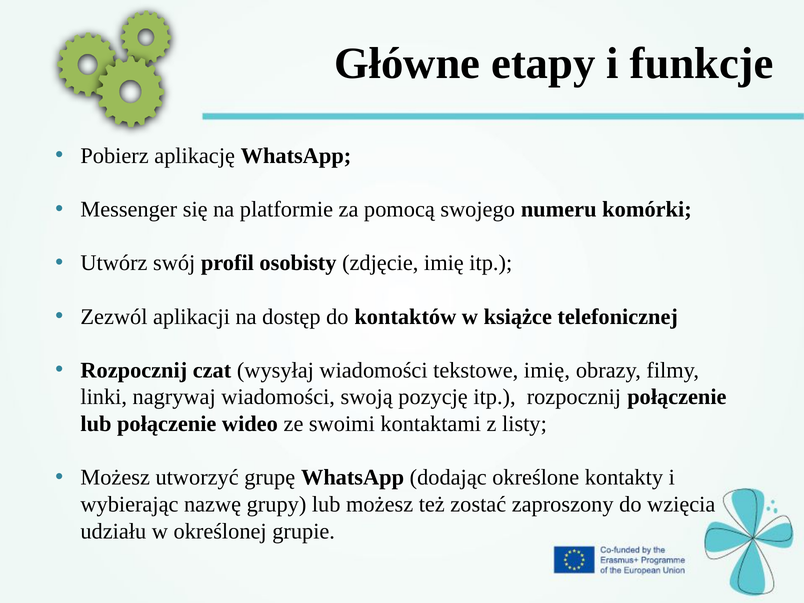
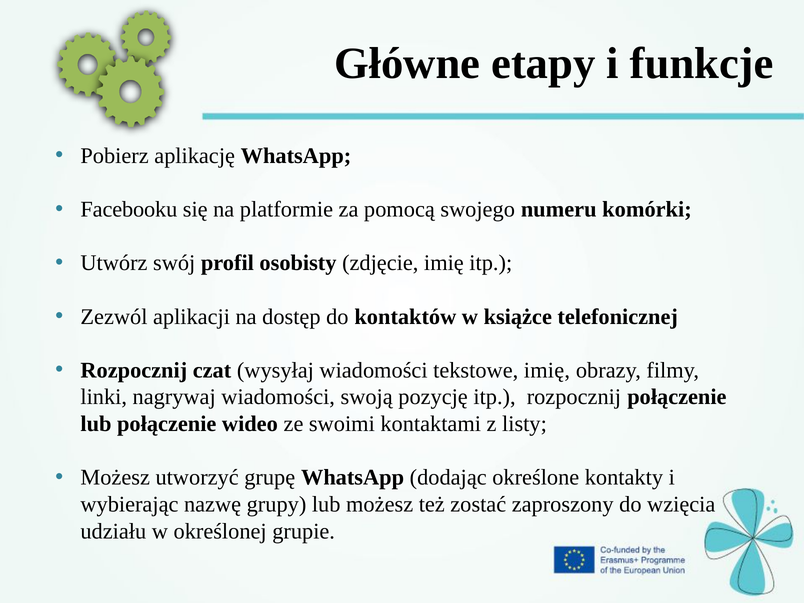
Messenger: Messenger -> Facebooku
